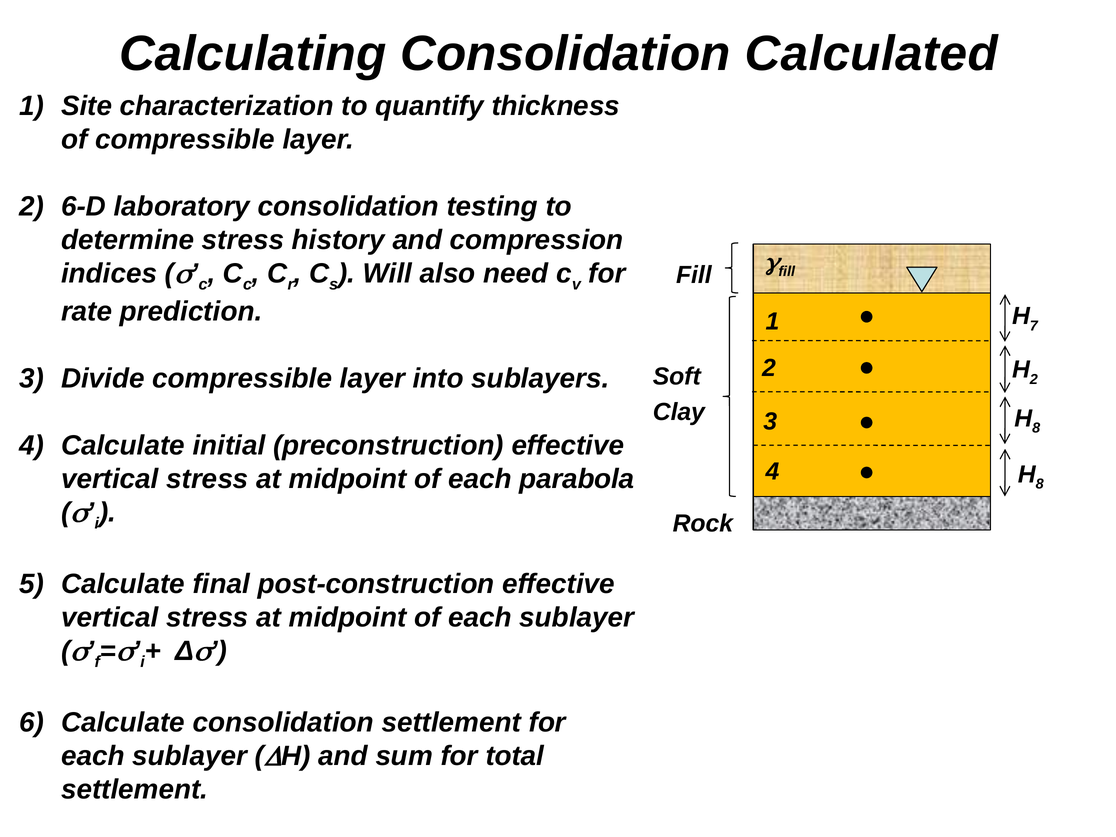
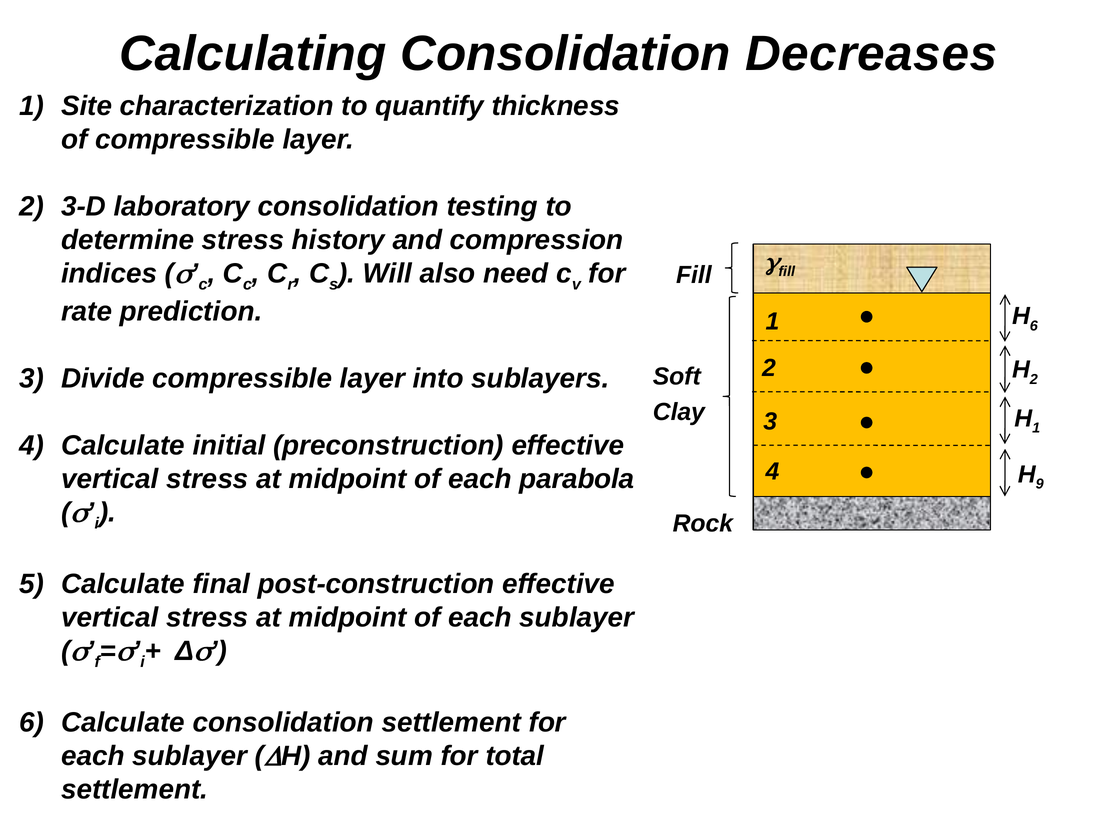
Calculated: Calculated -> Decreases
6-D: 6-D -> 3-D
7 at (1034, 326): 7 -> 6
8 at (1036, 428): 8 -> 1
8 at (1040, 484): 8 -> 9
